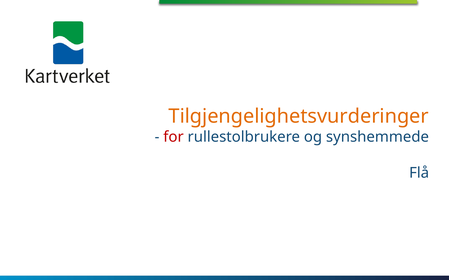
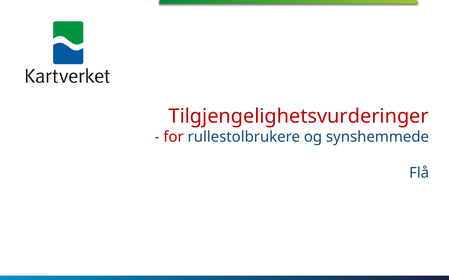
Tilgjengelighetsvurderinger colour: orange -> red
